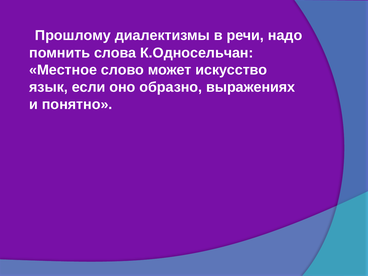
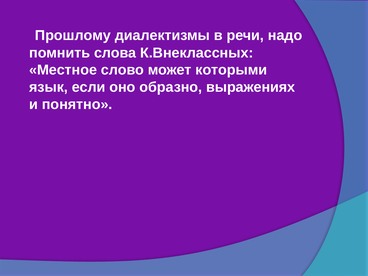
К.Односельчан: К.Односельчан -> К.Внеклассных
искусство: искусство -> которыми
